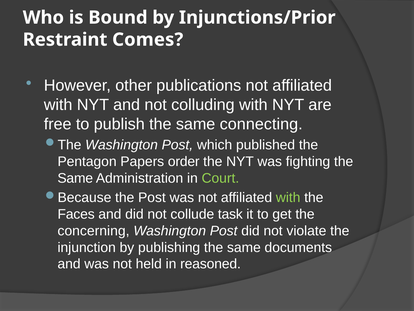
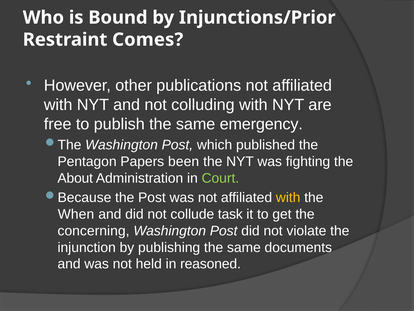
connecting: connecting -> emergency
order: order -> been
Same at (75, 178): Same -> About
with at (288, 197) colour: light green -> yellow
Faces: Faces -> When
